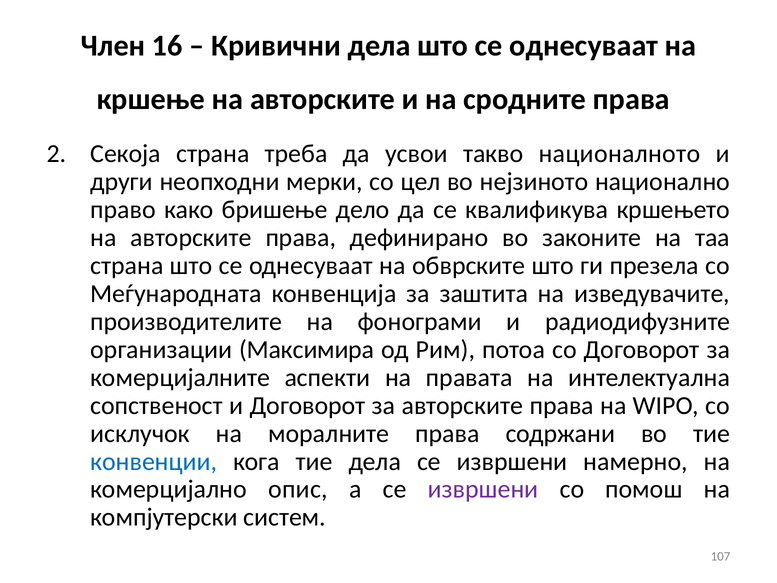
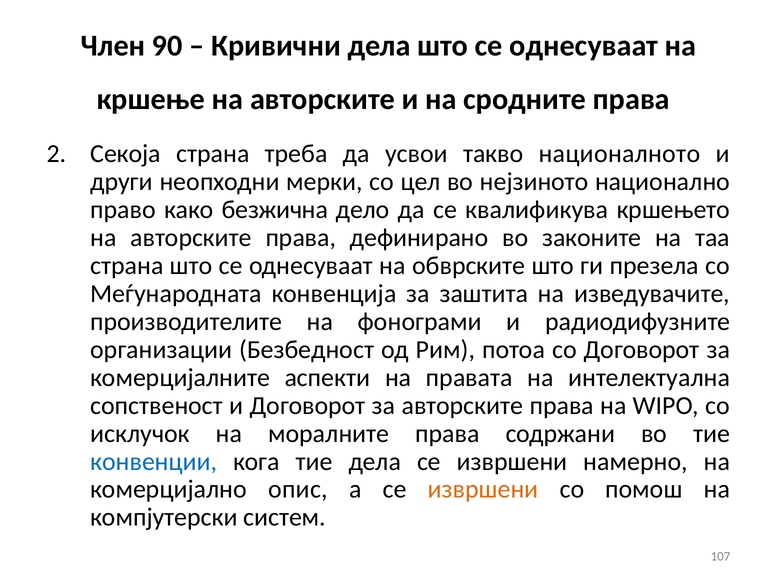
16: 16 -> 90
бришење: бришење -> безжична
Максимира: Максимира -> Безбедност
извршени at (483, 489) colour: purple -> orange
